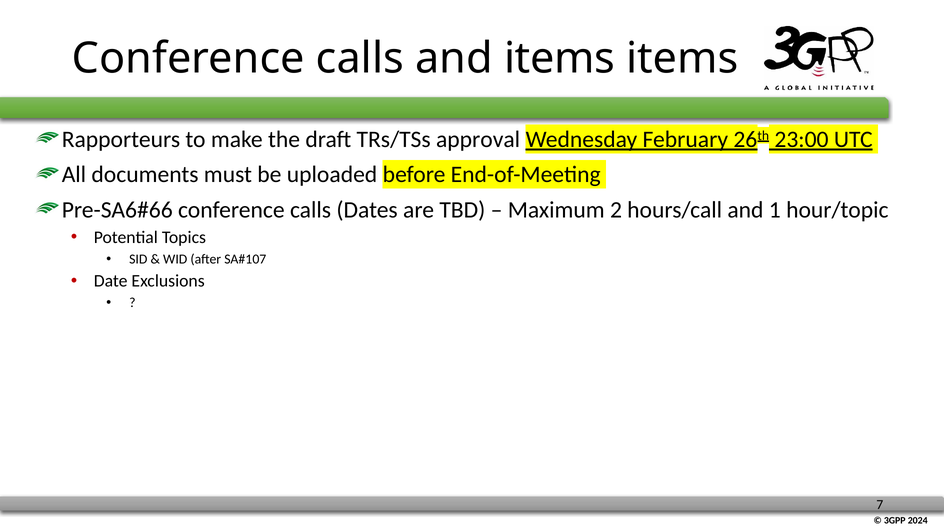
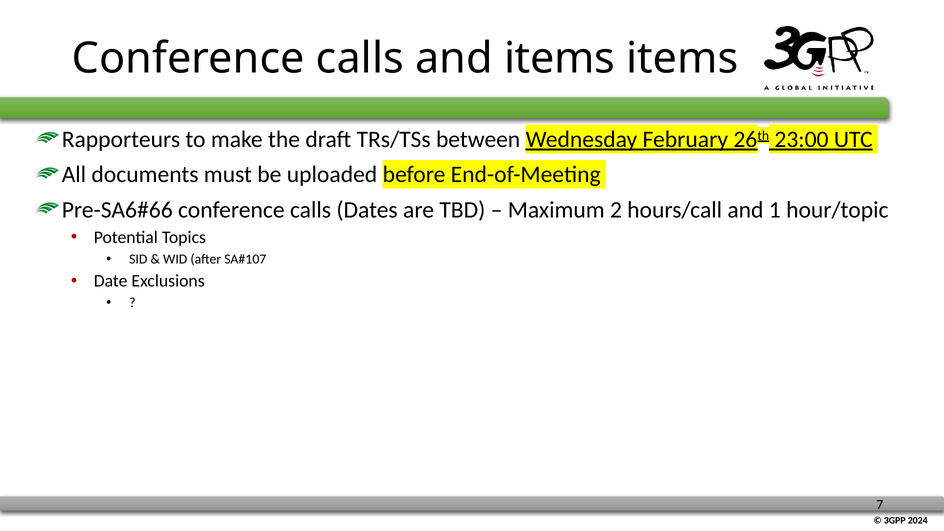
approval: approval -> between
